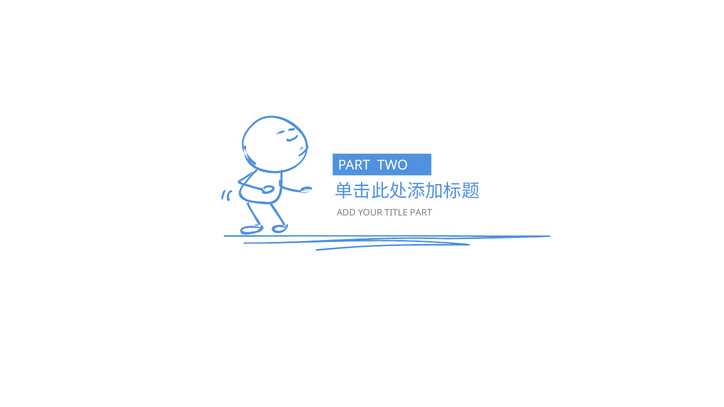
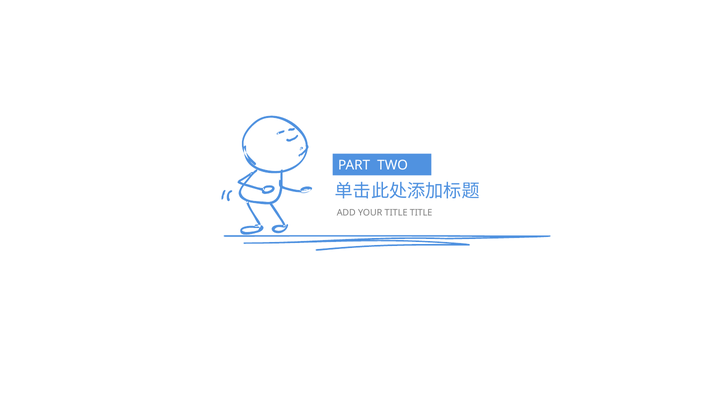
TITLE PART: PART -> TITLE
